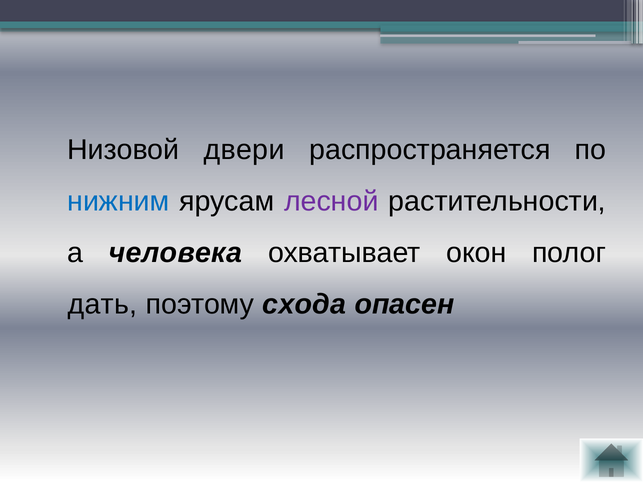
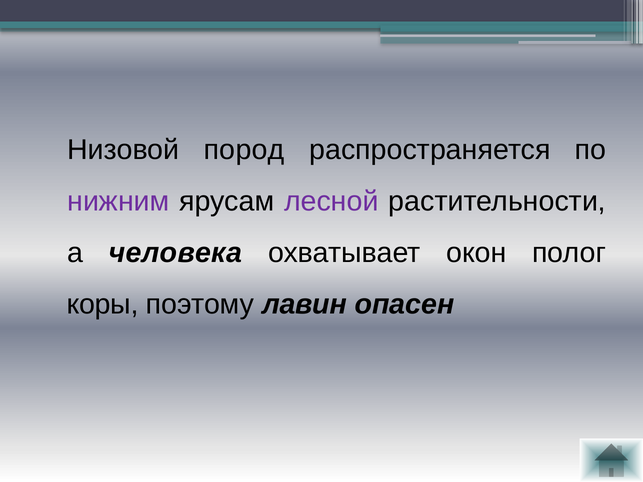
двери: двери -> пород
нижним colour: blue -> purple
дать: дать -> коры
схода: схода -> лавин
